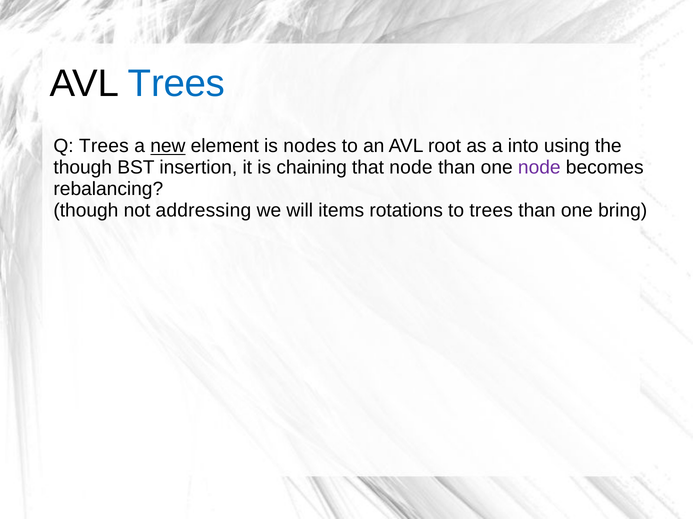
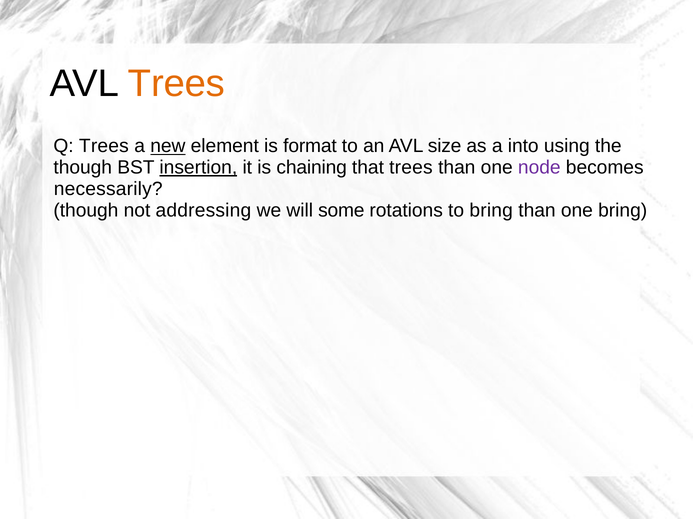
Trees at (176, 84) colour: blue -> orange
nodes: nodes -> format
root: root -> size
insertion underline: none -> present
that node: node -> trees
rebalancing: rebalancing -> necessarily
items: items -> some
to trees: trees -> bring
